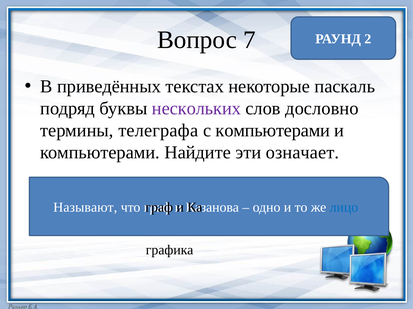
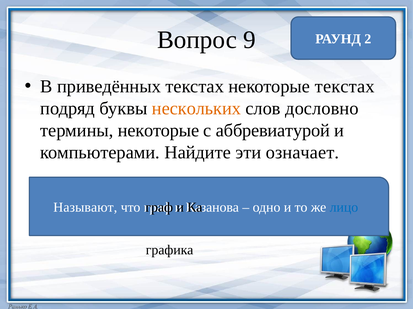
7: 7 -> 9
некоторые паскаль: паскаль -> текстах
нескольких colour: purple -> orange
термины телеграфа: телеграфа -> некоторые
с компьютерами: компьютерами -> аббревиатурой
